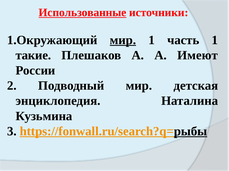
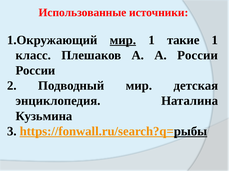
Использованные underline: present -> none
часть: часть -> такие
такие: такие -> класс
А Имеют: Имеют -> России
